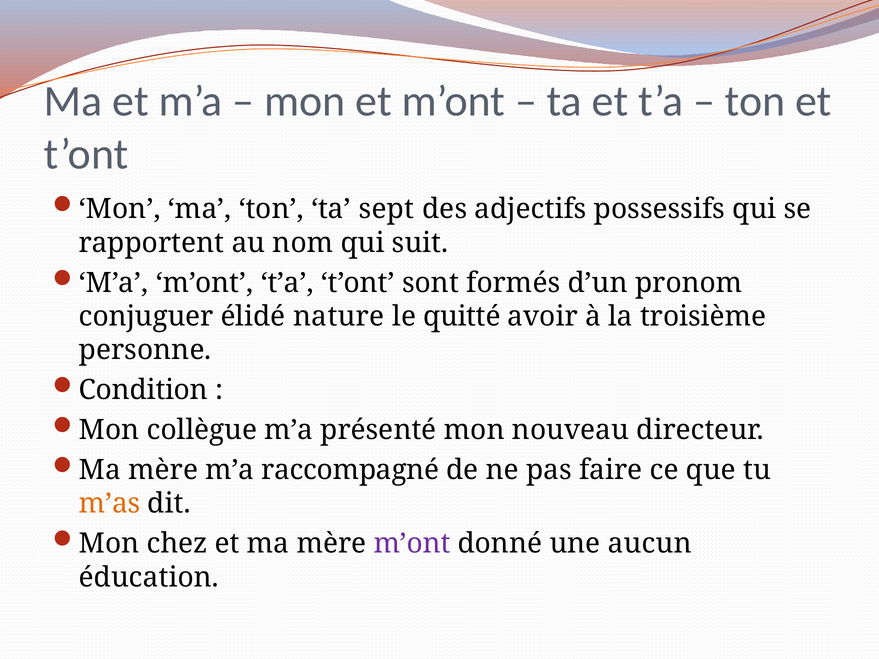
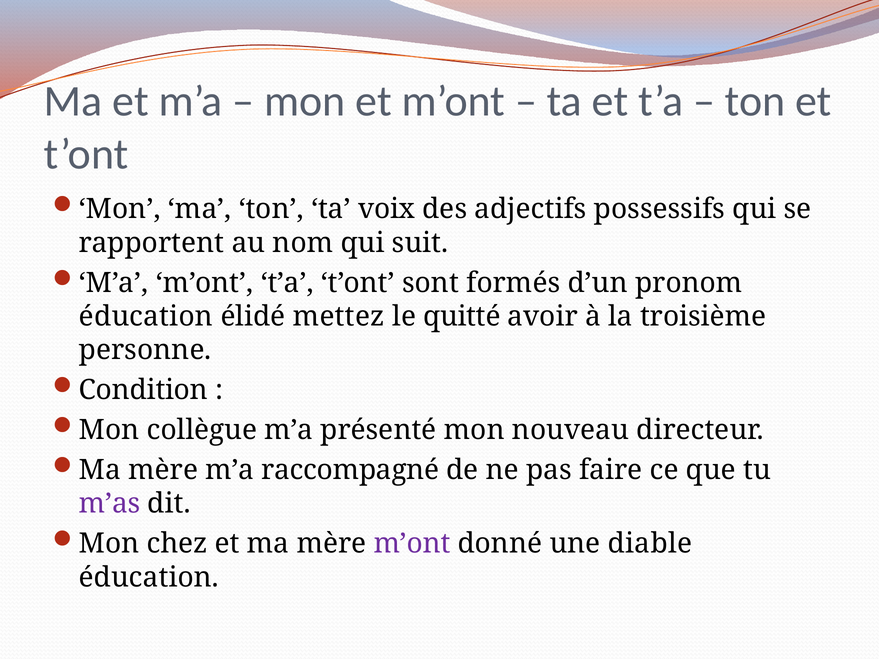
sept: sept -> voix
conjuguer at (146, 317): conjuguer -> éducation
nature: nature -> mettez
m’as colour: orange -> purple
aucun: aucun -> diable
